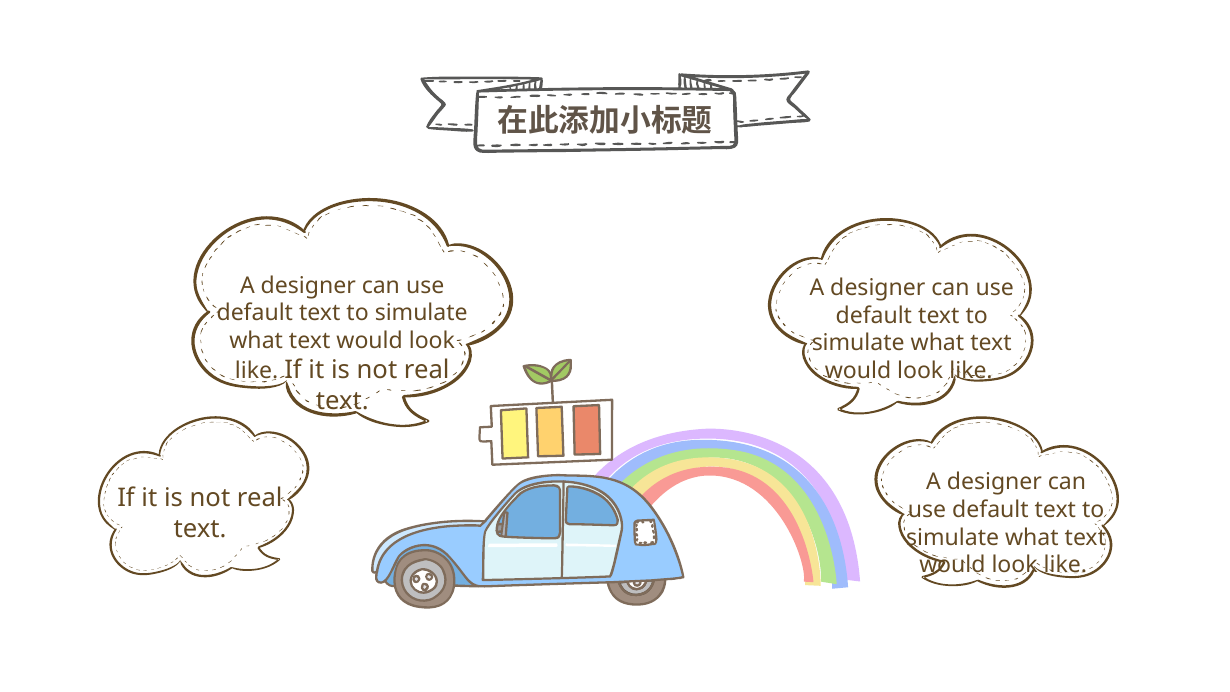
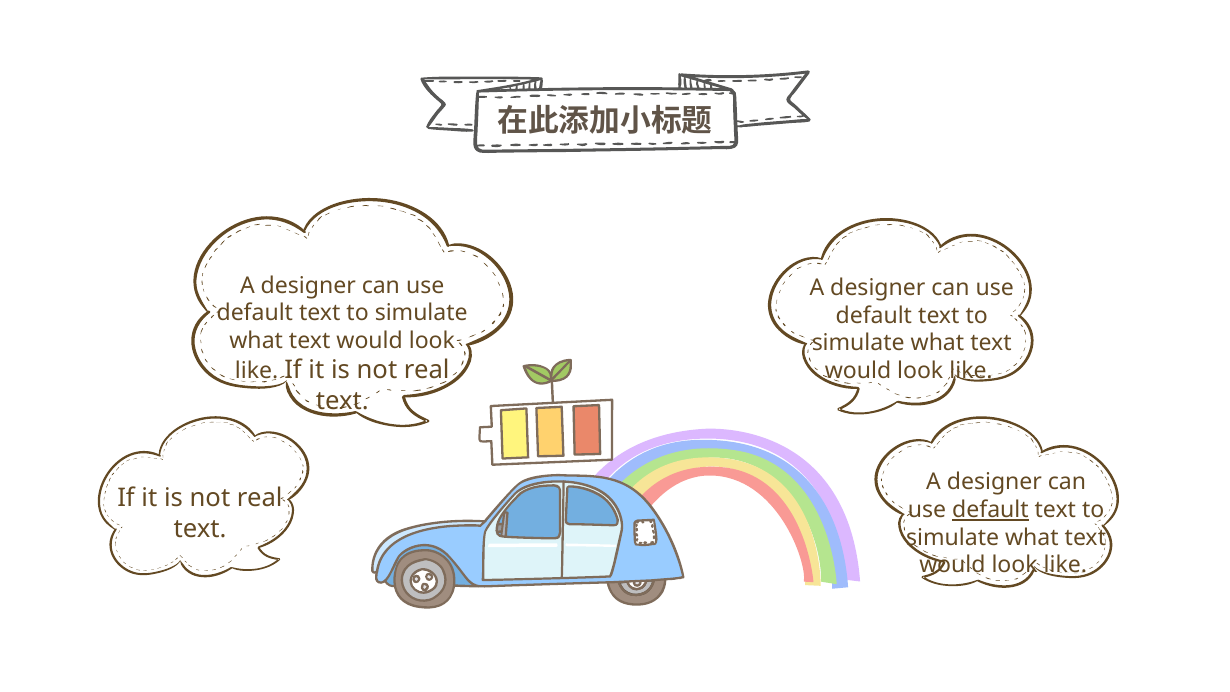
default at (990, 510) underline: none -> present
